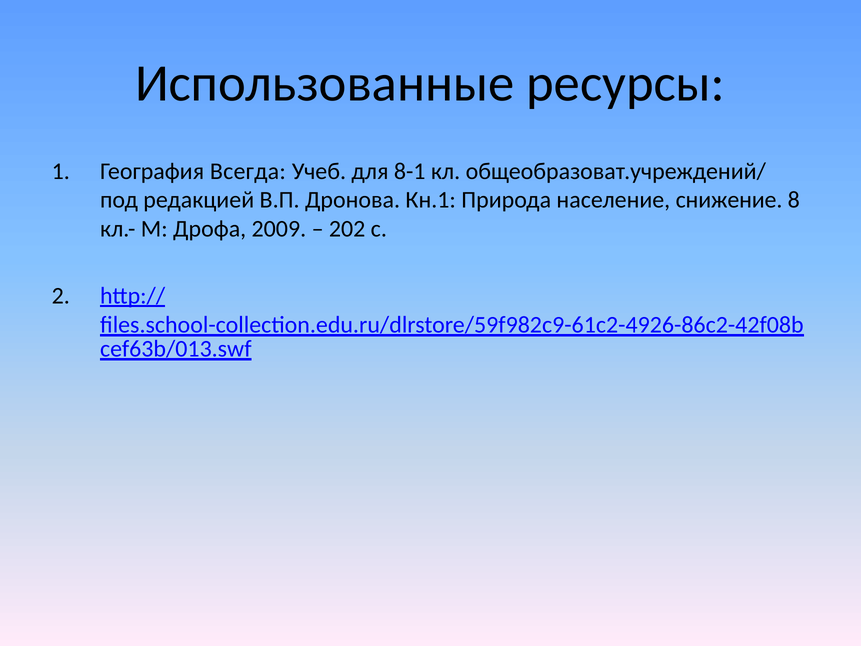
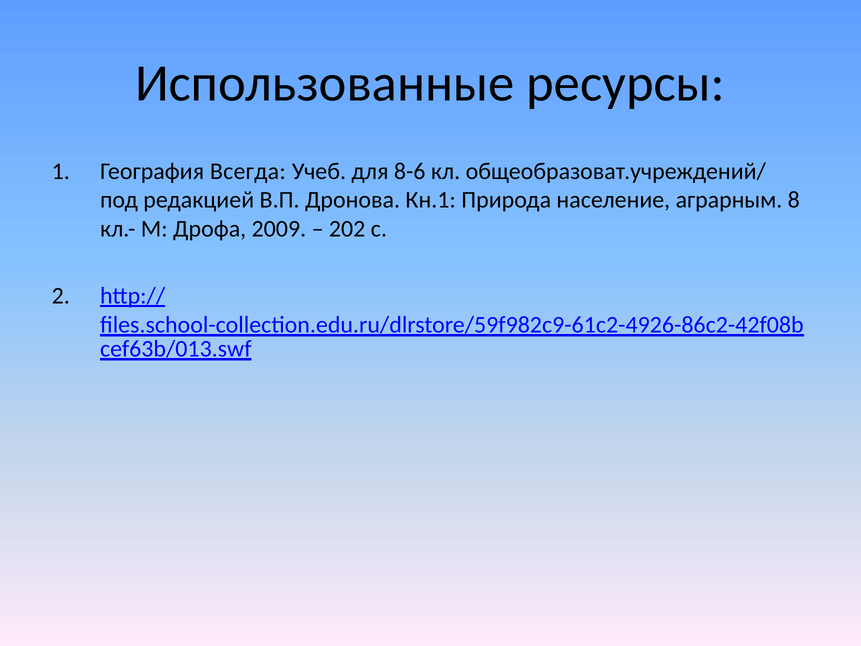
8-1: 8-1 -> 8-6
снижение: снижение -> аграрным
